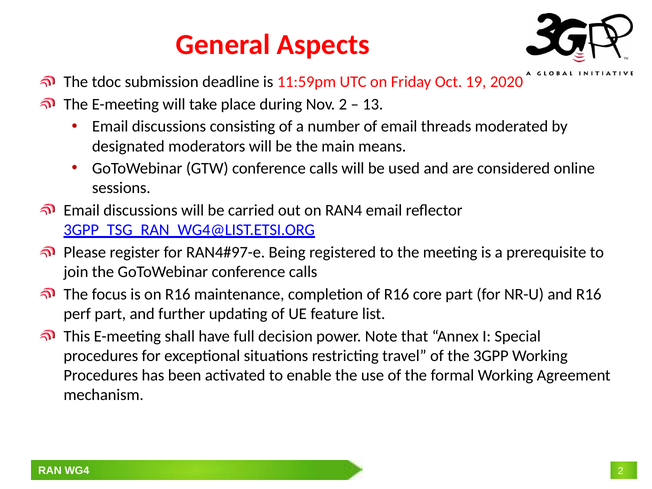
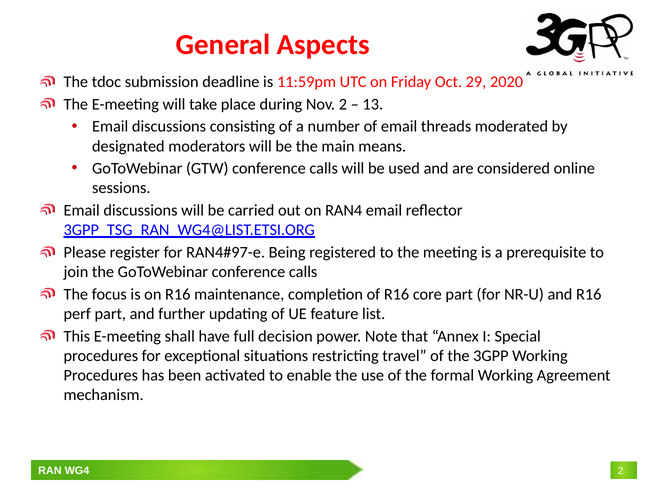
19: 19 -> 29
